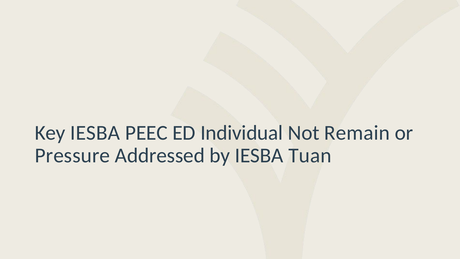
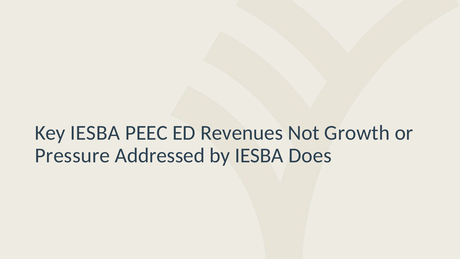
Individual: Individual -> Revenues
Remain: Remain -> Growth
Tuan: Tuan -> Does
